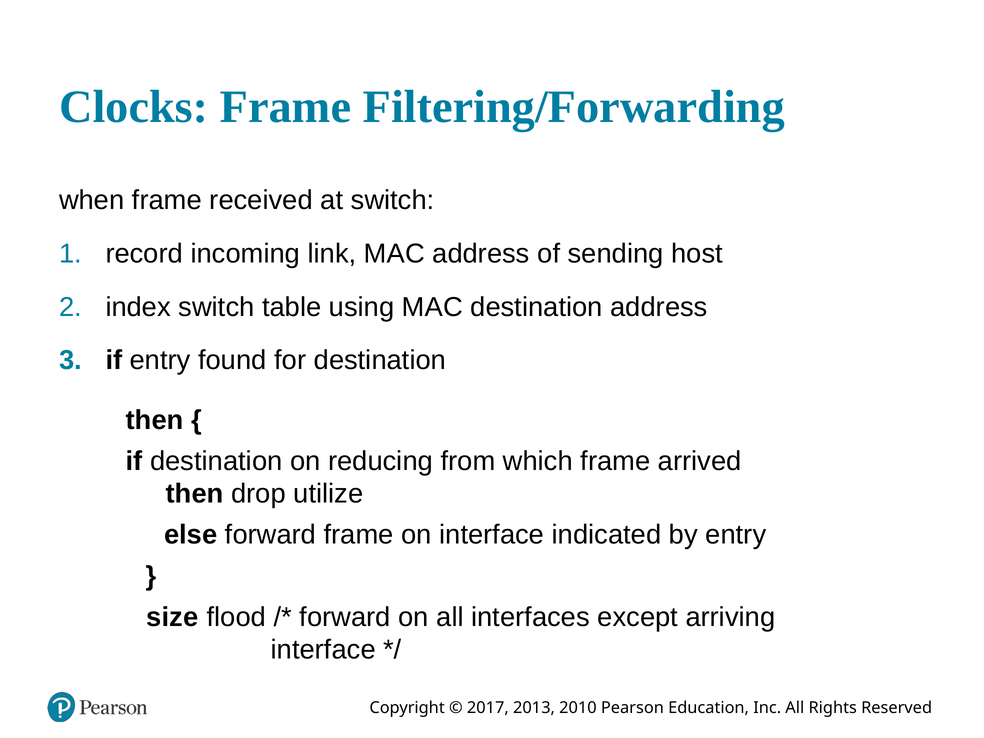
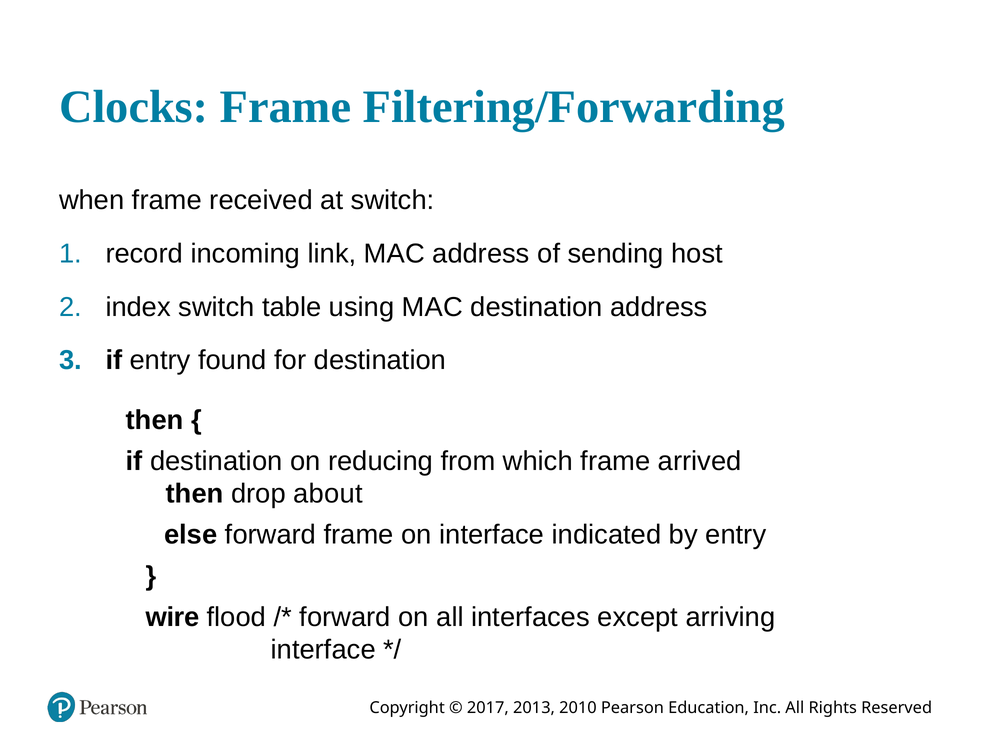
utilize: utilize -> about
size: size -> wire
